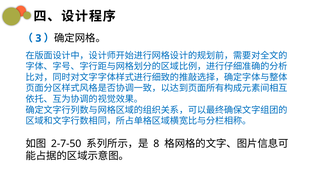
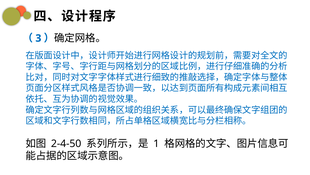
2-7-50: 2-7-50 -> 2-4-50
8: 8 -> 1
